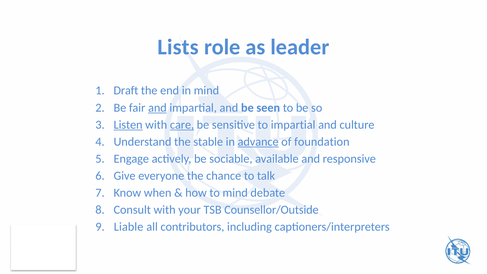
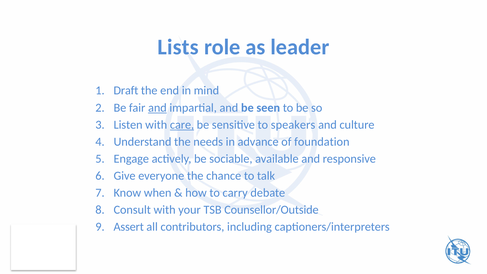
Listen underline: present -> none
to impartial: impartial -> speakers
stable: stable -> needs
advance underline: present -> none
to mind: mind -> carry
Liable: Liable -> Assert
